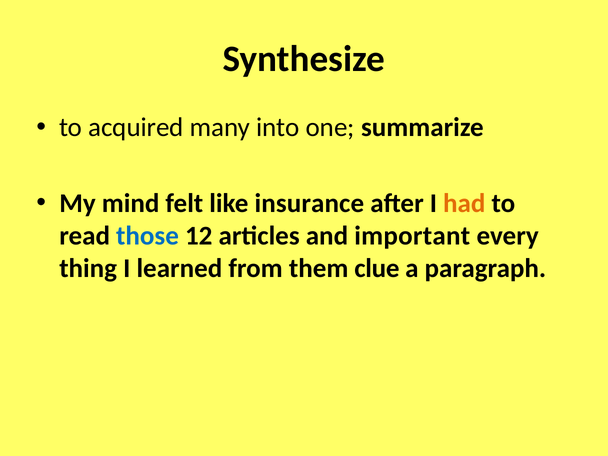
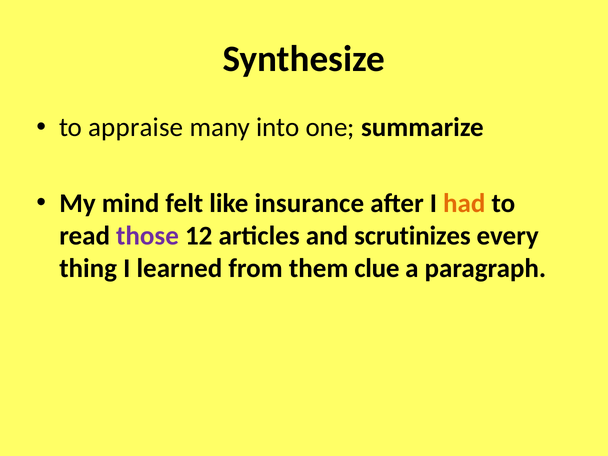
acquired: acquired -> appraise
those colour: blue -> purple
important: important -> scrutinizes
